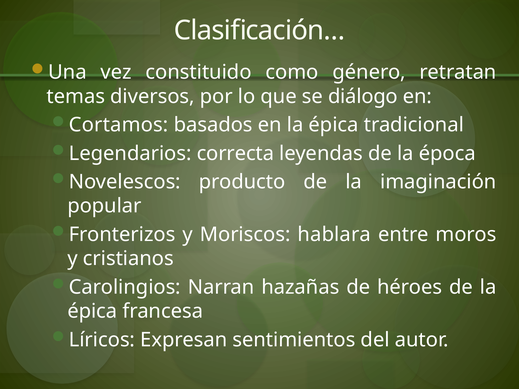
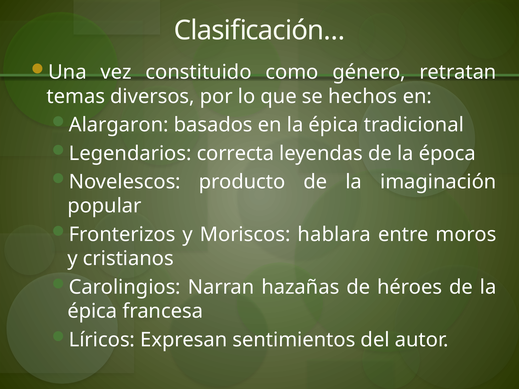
diálogo: diálogo -> hechos
Cortamos: Cortamos -> Alargaron
